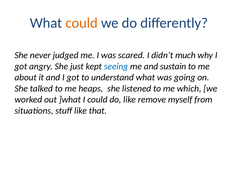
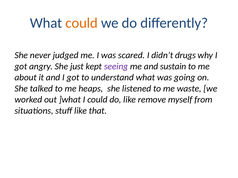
much: much -> drugs
seeing colour: blue -> purple
which: which -> waste
